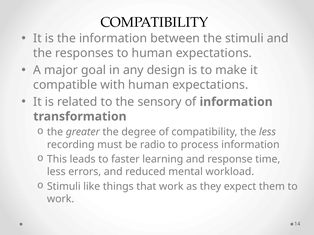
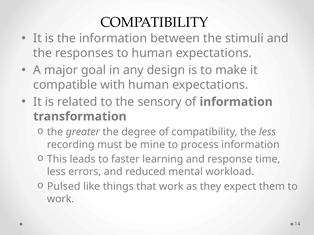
radio: radio -> mine
Stimuli at (64, 187): Stimuli -> Pulsed
